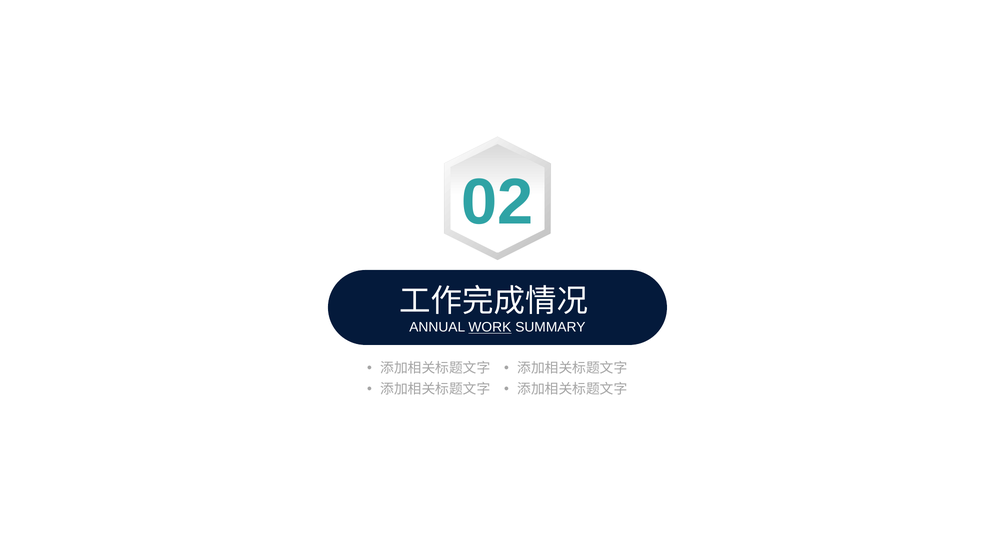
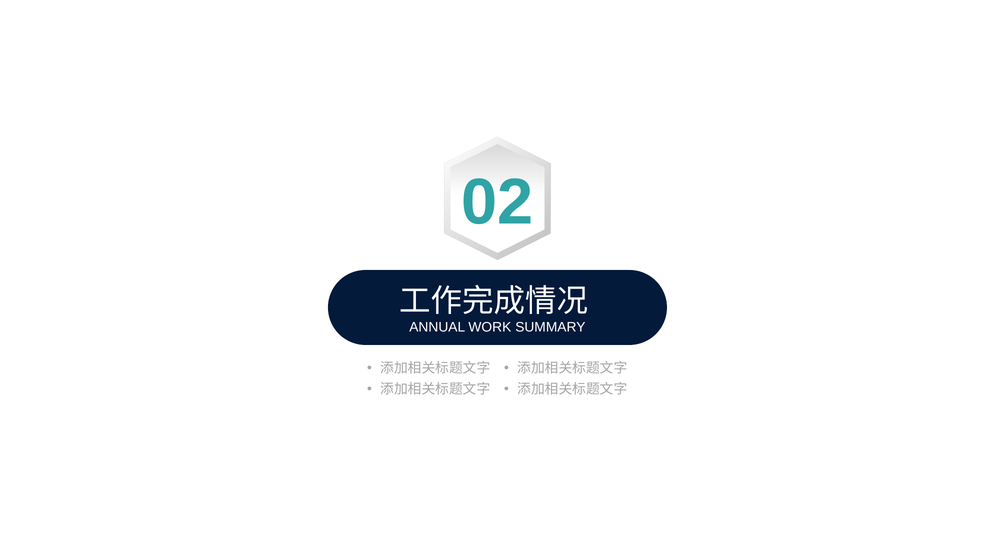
WORK underline: present -> none
